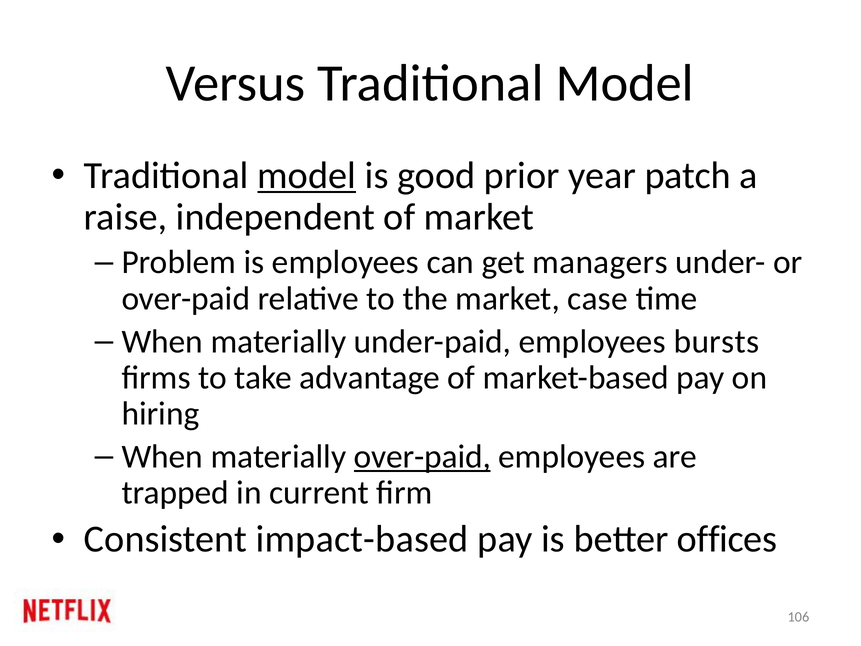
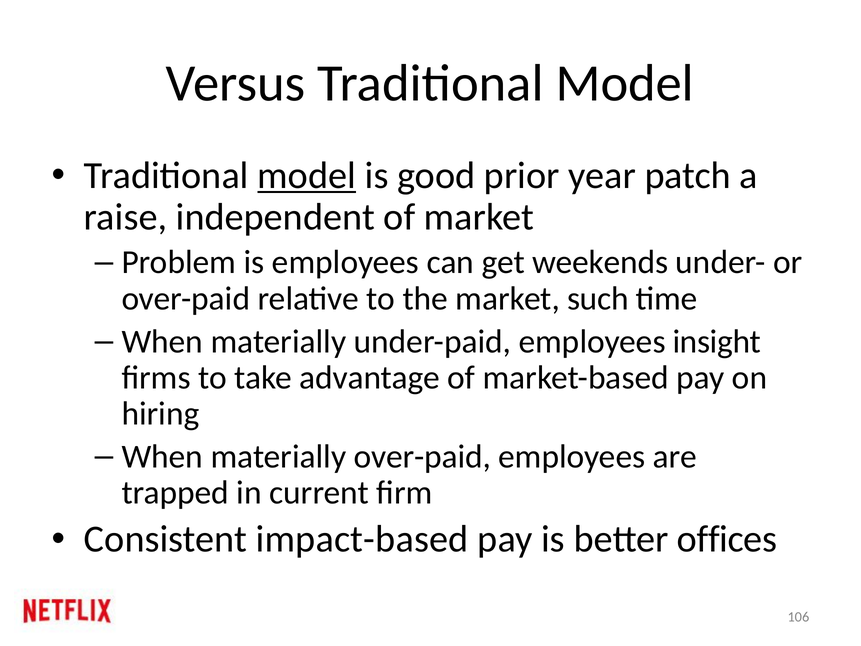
managers: managers -> weekends
case: case -> such
bursts: bursts -> insight
over-paid at (422, 457) underline: present -> none
